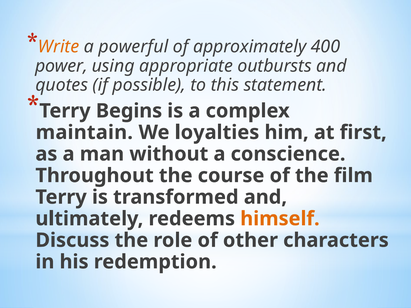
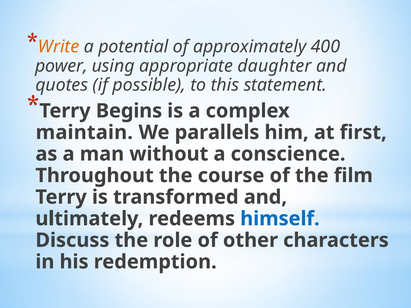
powerful: powerful -> potential
outbursts: outbursts -> daughter
loyalties: loyalties -> parallels
himself colour: orange -> blue
